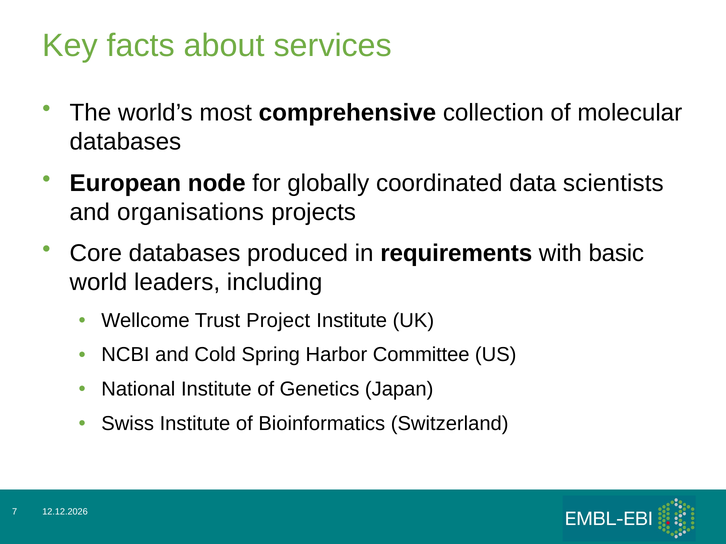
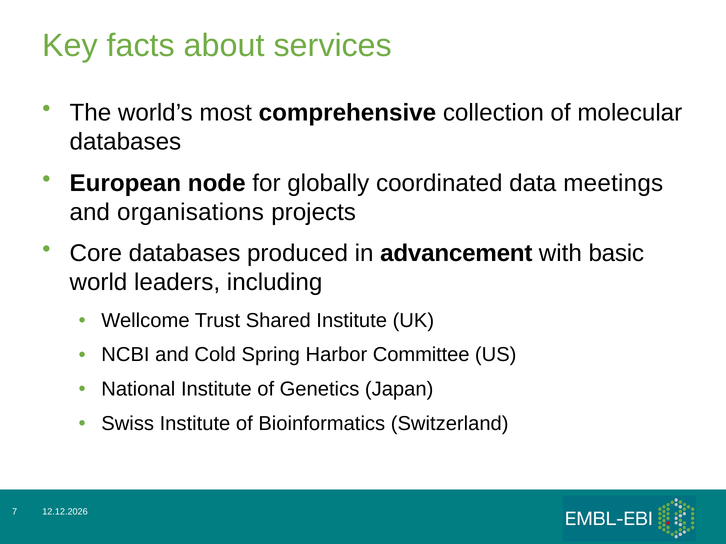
scientists: scientists -> meetings
requirements: requirements -> advancement
Project: Project -> Shared
